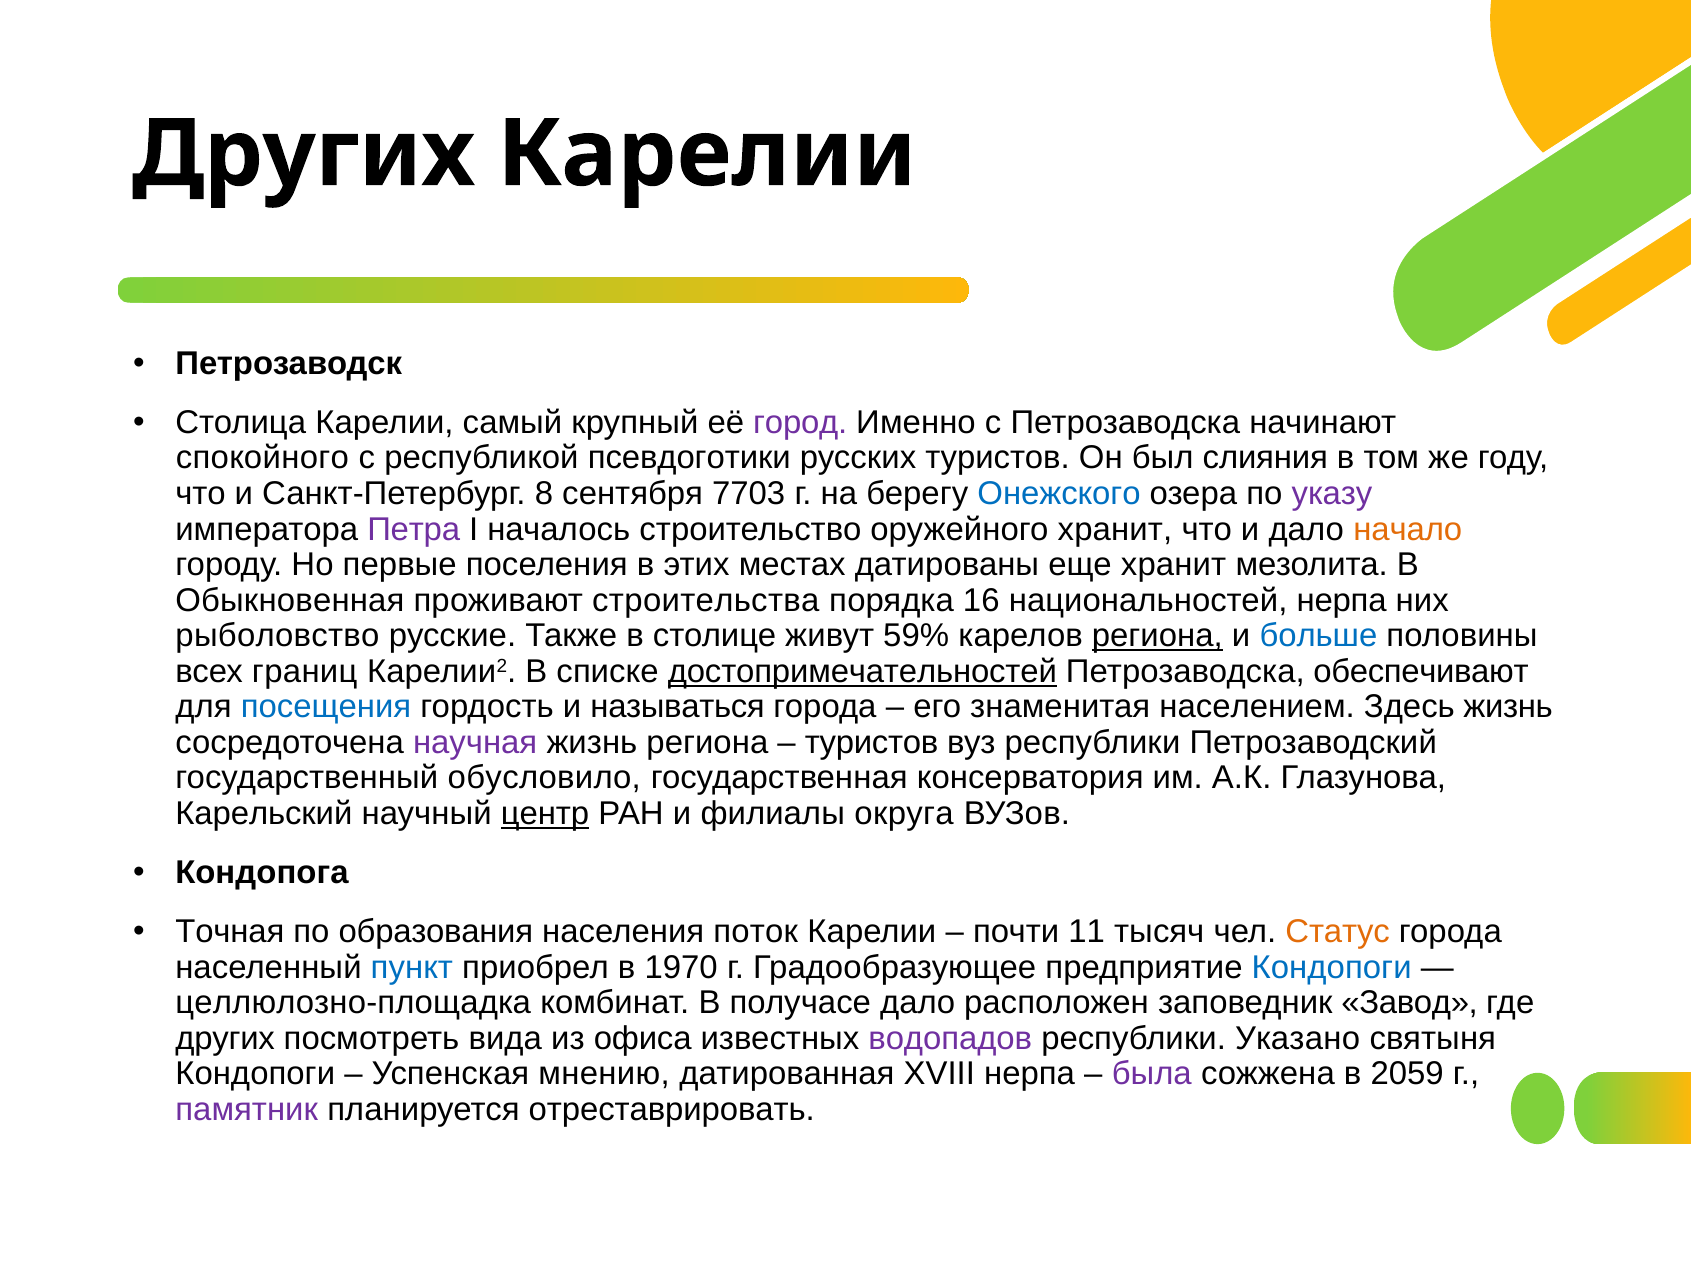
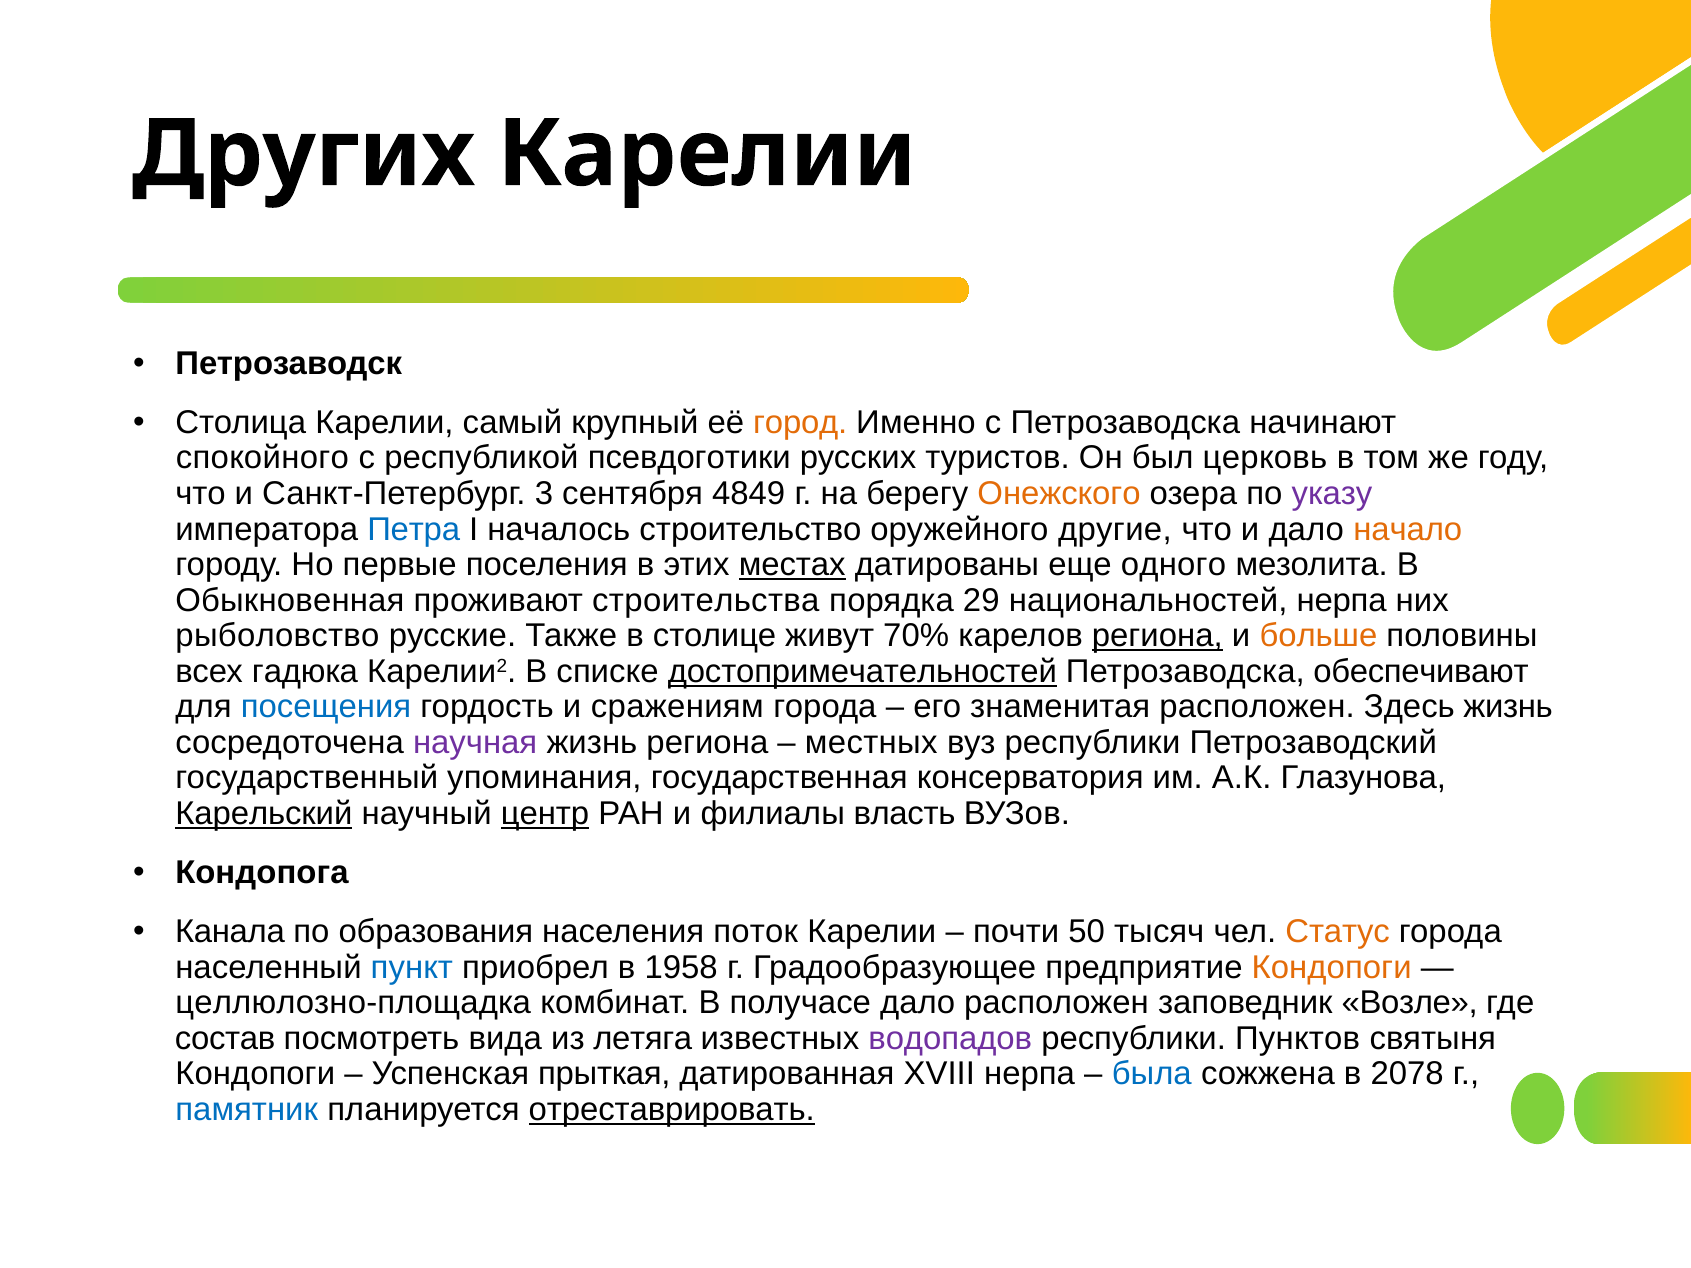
город colour: purple -> orange
слияния: слияния -> церковь
8: 8 -> 3
7703: 7703 -> 4849
Онежского colour: blue -> orange
Петра colour: purple -> blue
оружейного хранит: хранит -> другие
местах underline: none -> present
еще хранит: хранит -> одного
16: 16 -> 29
59%: 59% -> 70%
больше colour: blue -> orange
границ: границ -> гадюка
называться: называться -> сражениям
знаменитая населением: населением -> расположен
туристов at (872, 743): туристов -> местных
обусловило: обусловило -> упоминания
Карельский underline: none -> present
округа: округа -> власть
Точная: Точная -> Канала
11: 11 -> 50
1970: 1970 -> 1958
Кондопоги at (1332, 967) colour: blue -> orange
Завод: Завод -> Возле
других at (225, 1038): других -> состав
офиса: офиса -> летяга
Указано: Указано -> Пунктов
мнению: мнению -> прыткая
была colour: purple -> blue
2059: 2059 -> 2078
памятник colour: purple -> blue
отреставрировать underline: none -> present
